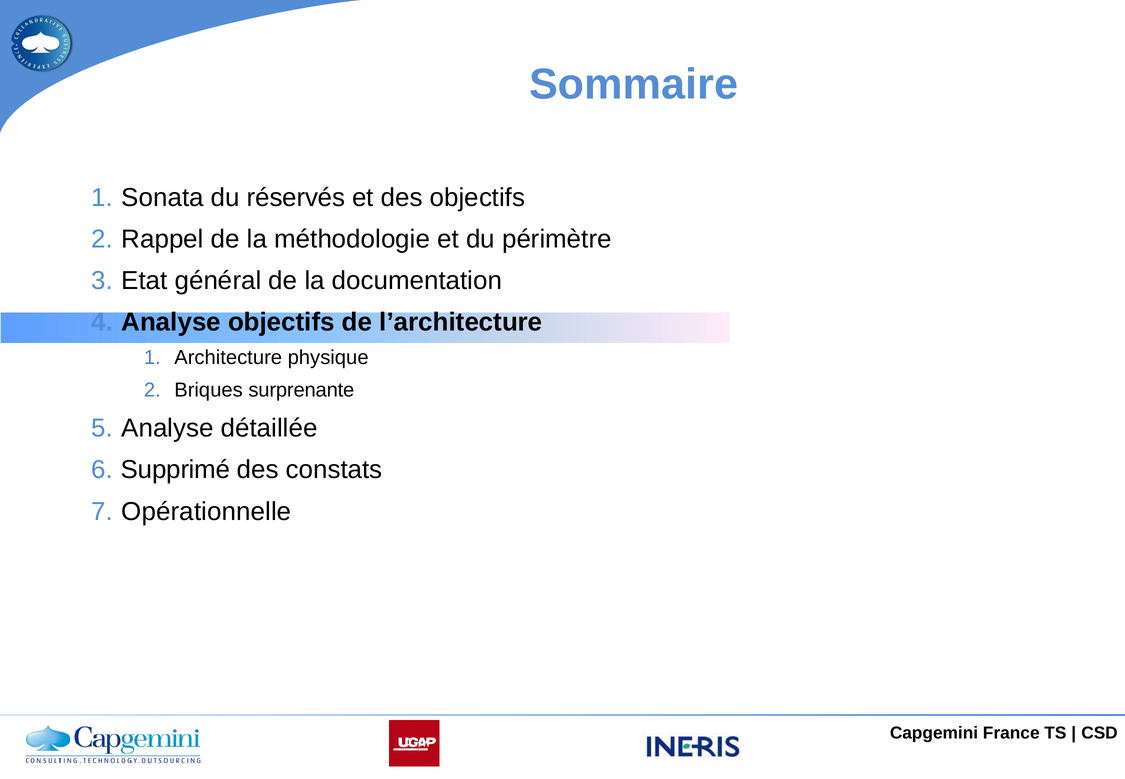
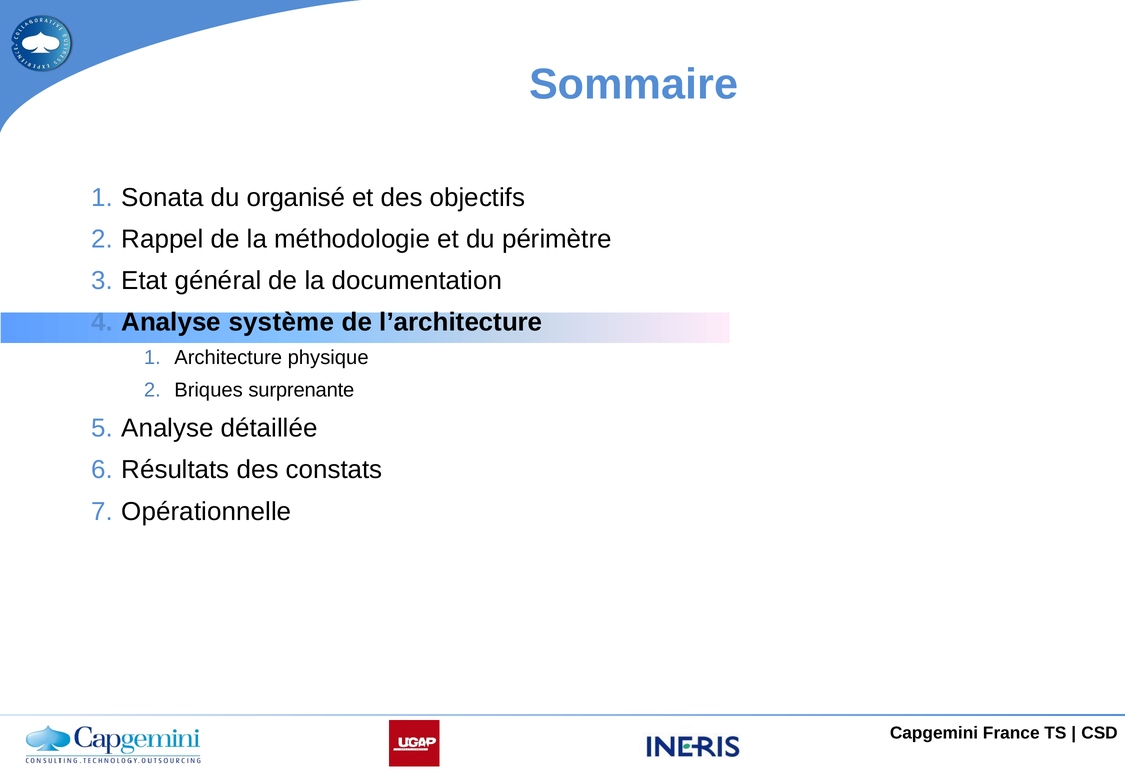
réservés: réservés -> organisé
Analyse objectifs: objectifs -> système
Supprimé: Supprimé -> Résultats
